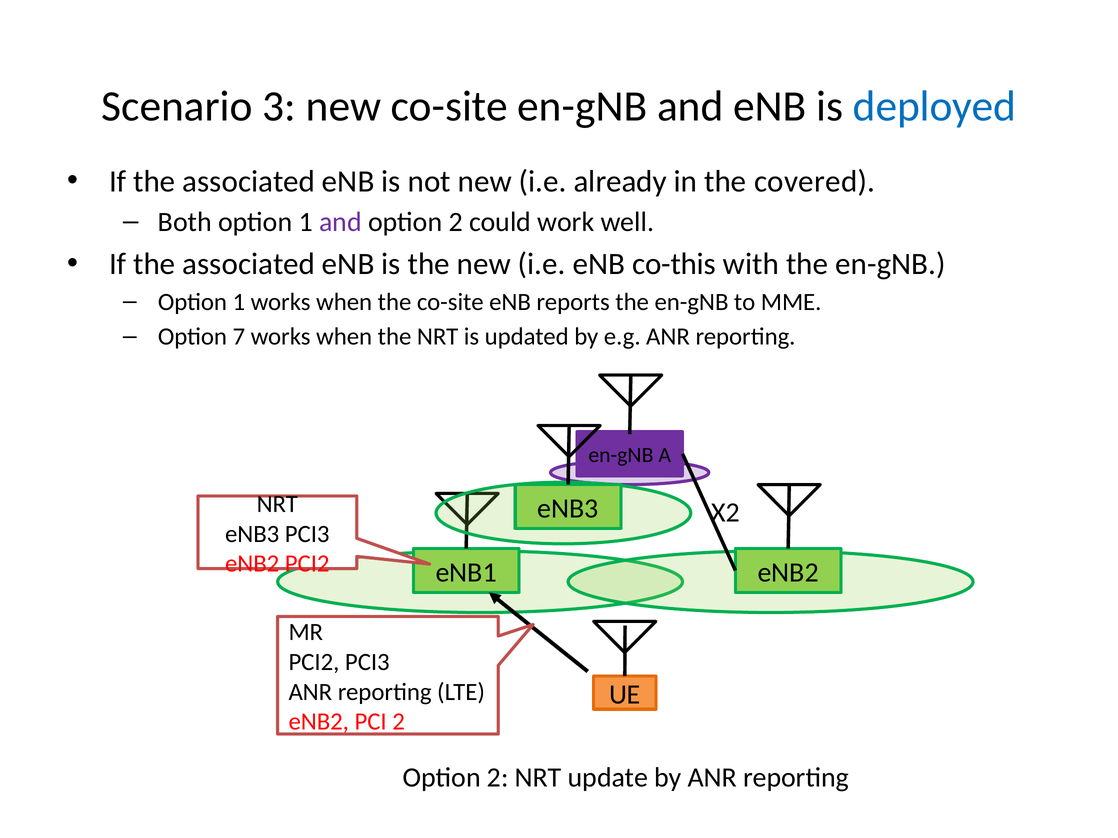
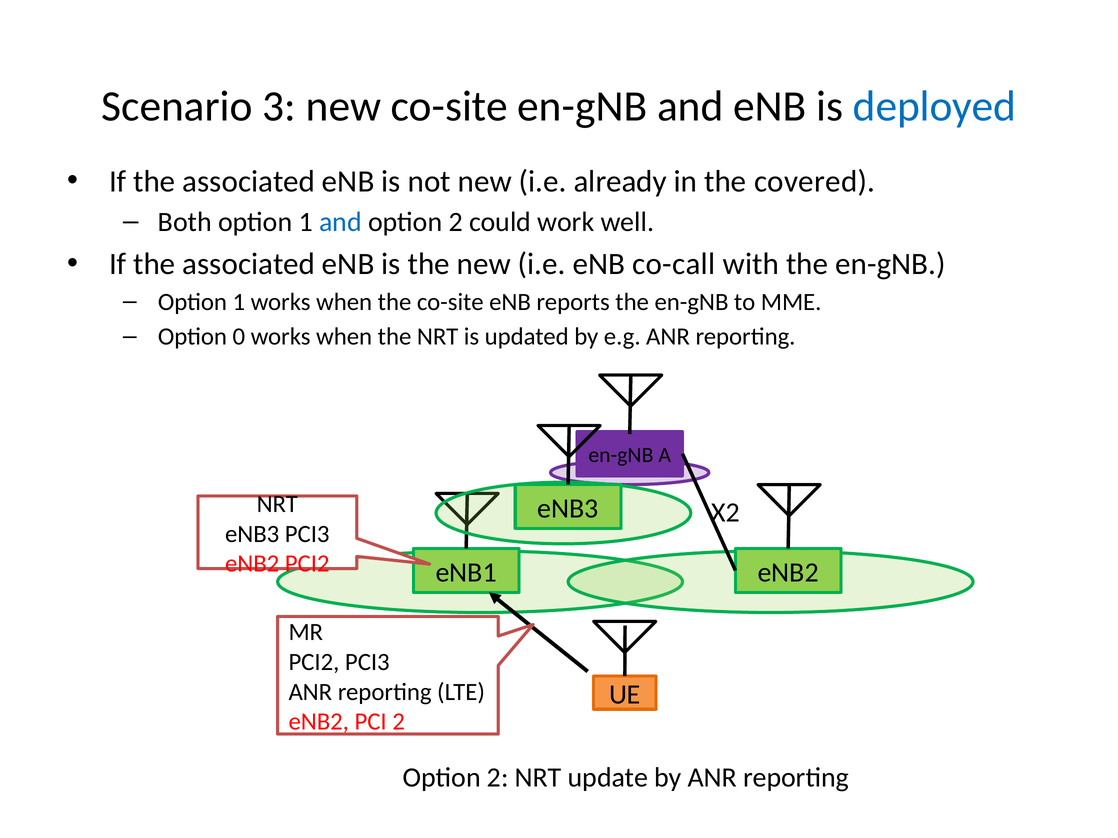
and at (340, 222) colour: purple -> blue
co-this: co-this -> co-call
7: 7 -> 0
